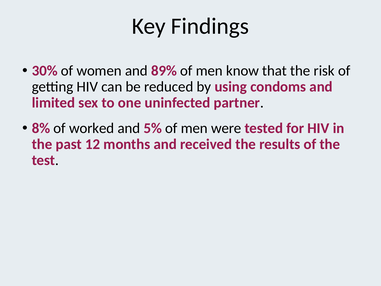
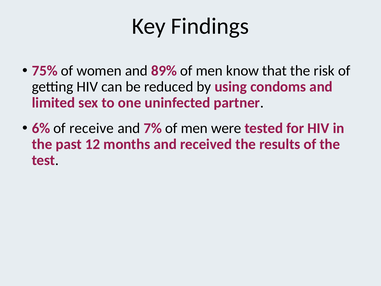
30%: 30% -> 75%
8%: 8% -> 6%
worked: worked -> receive
5%: 5% -> 7%
